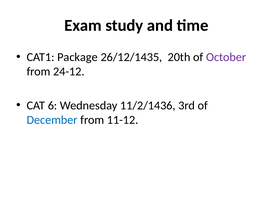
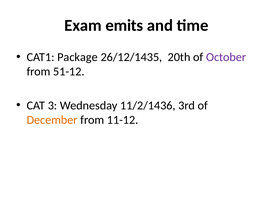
study: study -> emits
24-12: 24-12 -> 51-12
6: 6 -> 3
December colour: blue -> orange
